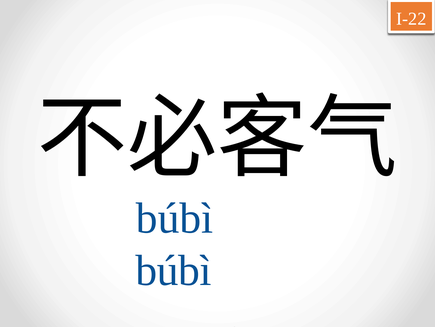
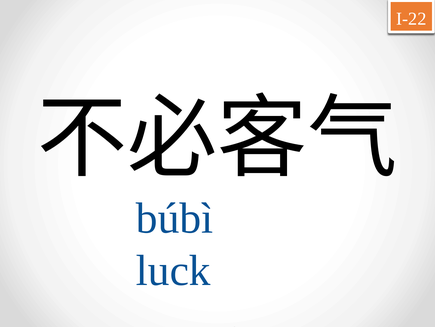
búbì at (174, 270): búbì -> luck
